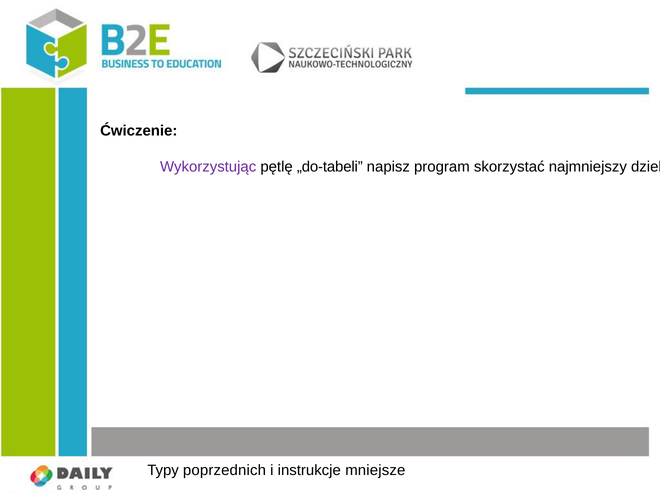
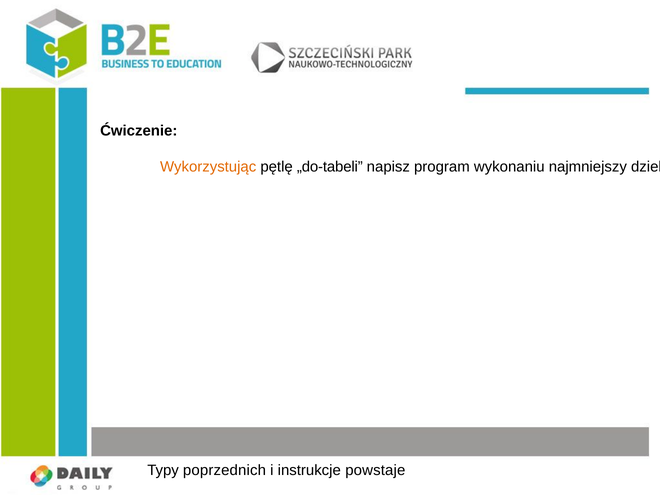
Wykorzystując colour: purple -> orange
skorzystać: skorzystać -> wykonaniu
mniejsze: mniejsze -> powstaje
